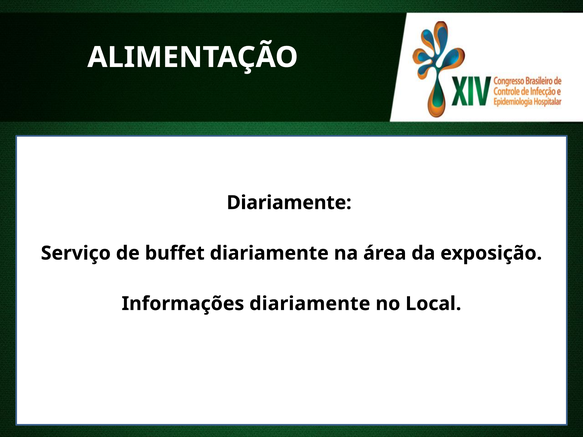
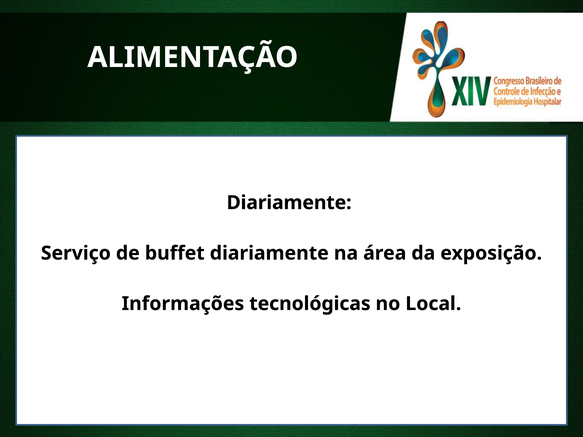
Informações diariamente: diariamente -> tecnológicas
